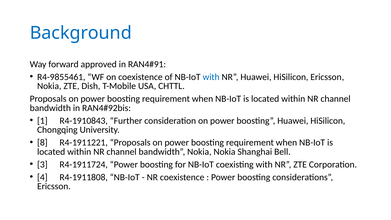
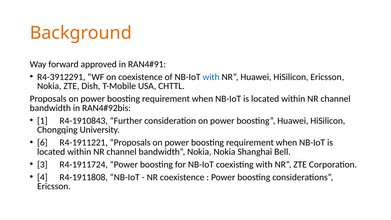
Background colour: blue -> orange
R4-9855461: R4-9855461 -> R4-3912291
8: 8 -> 6
